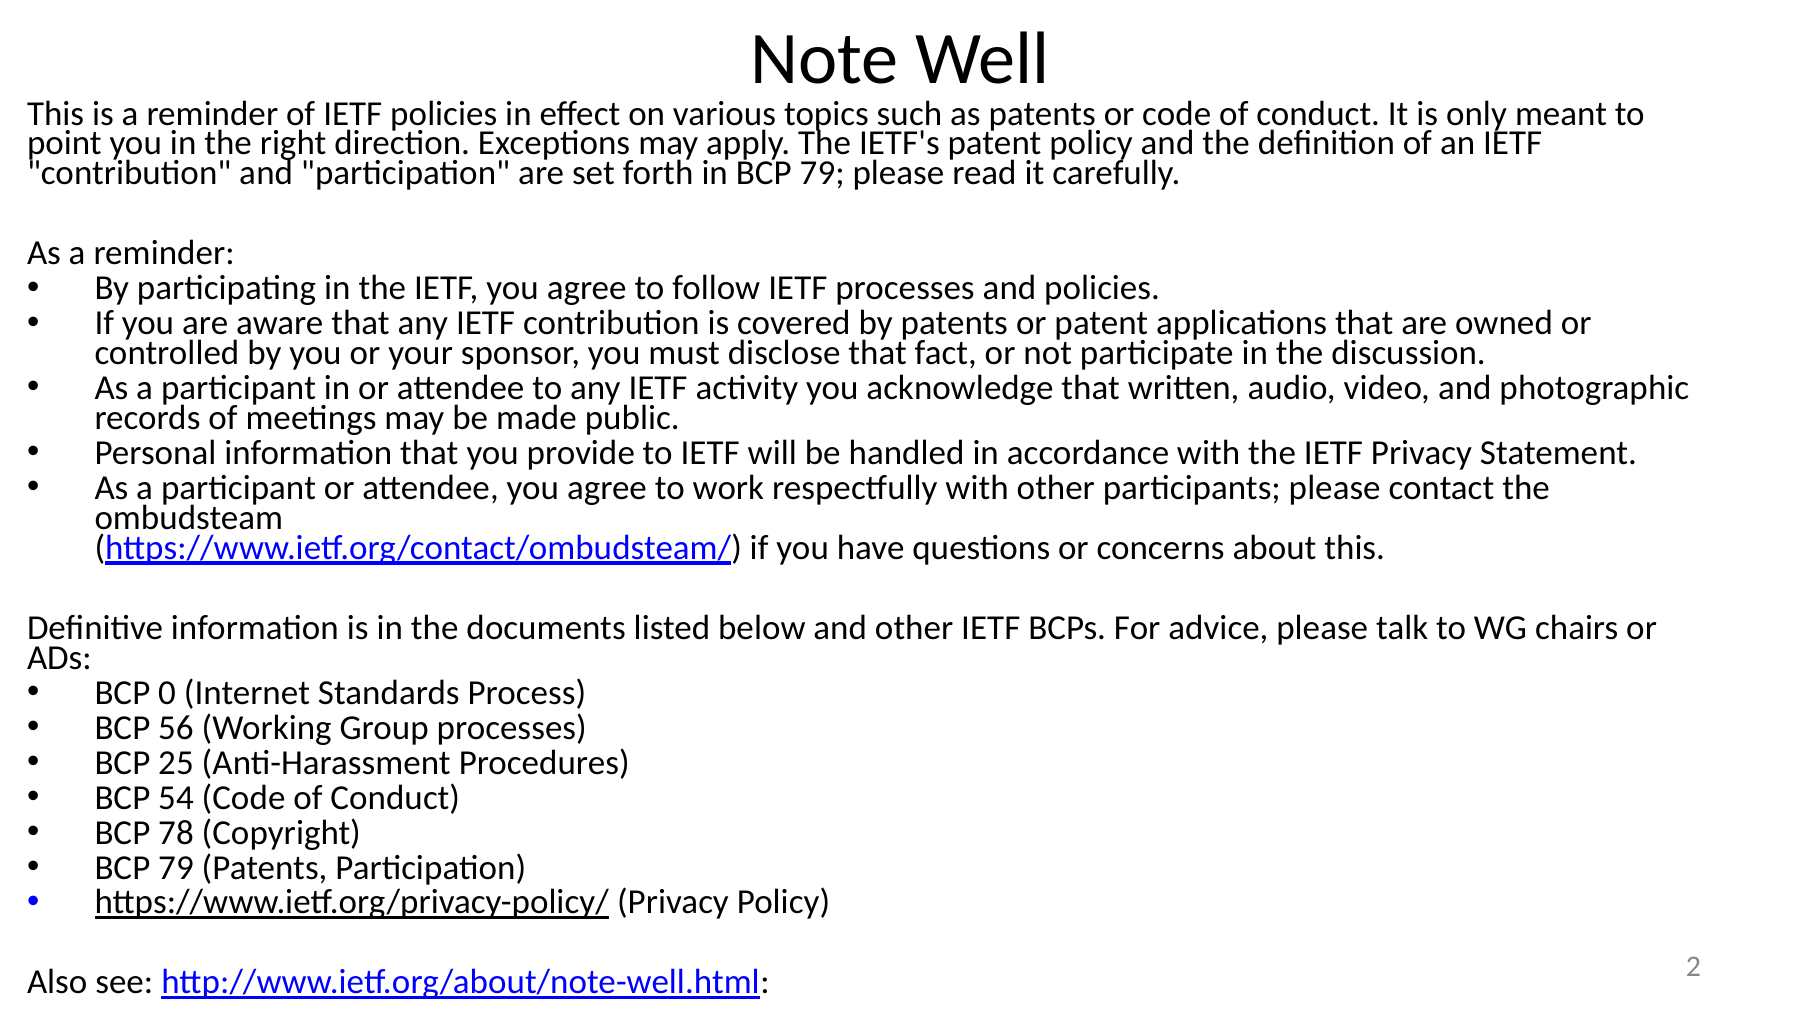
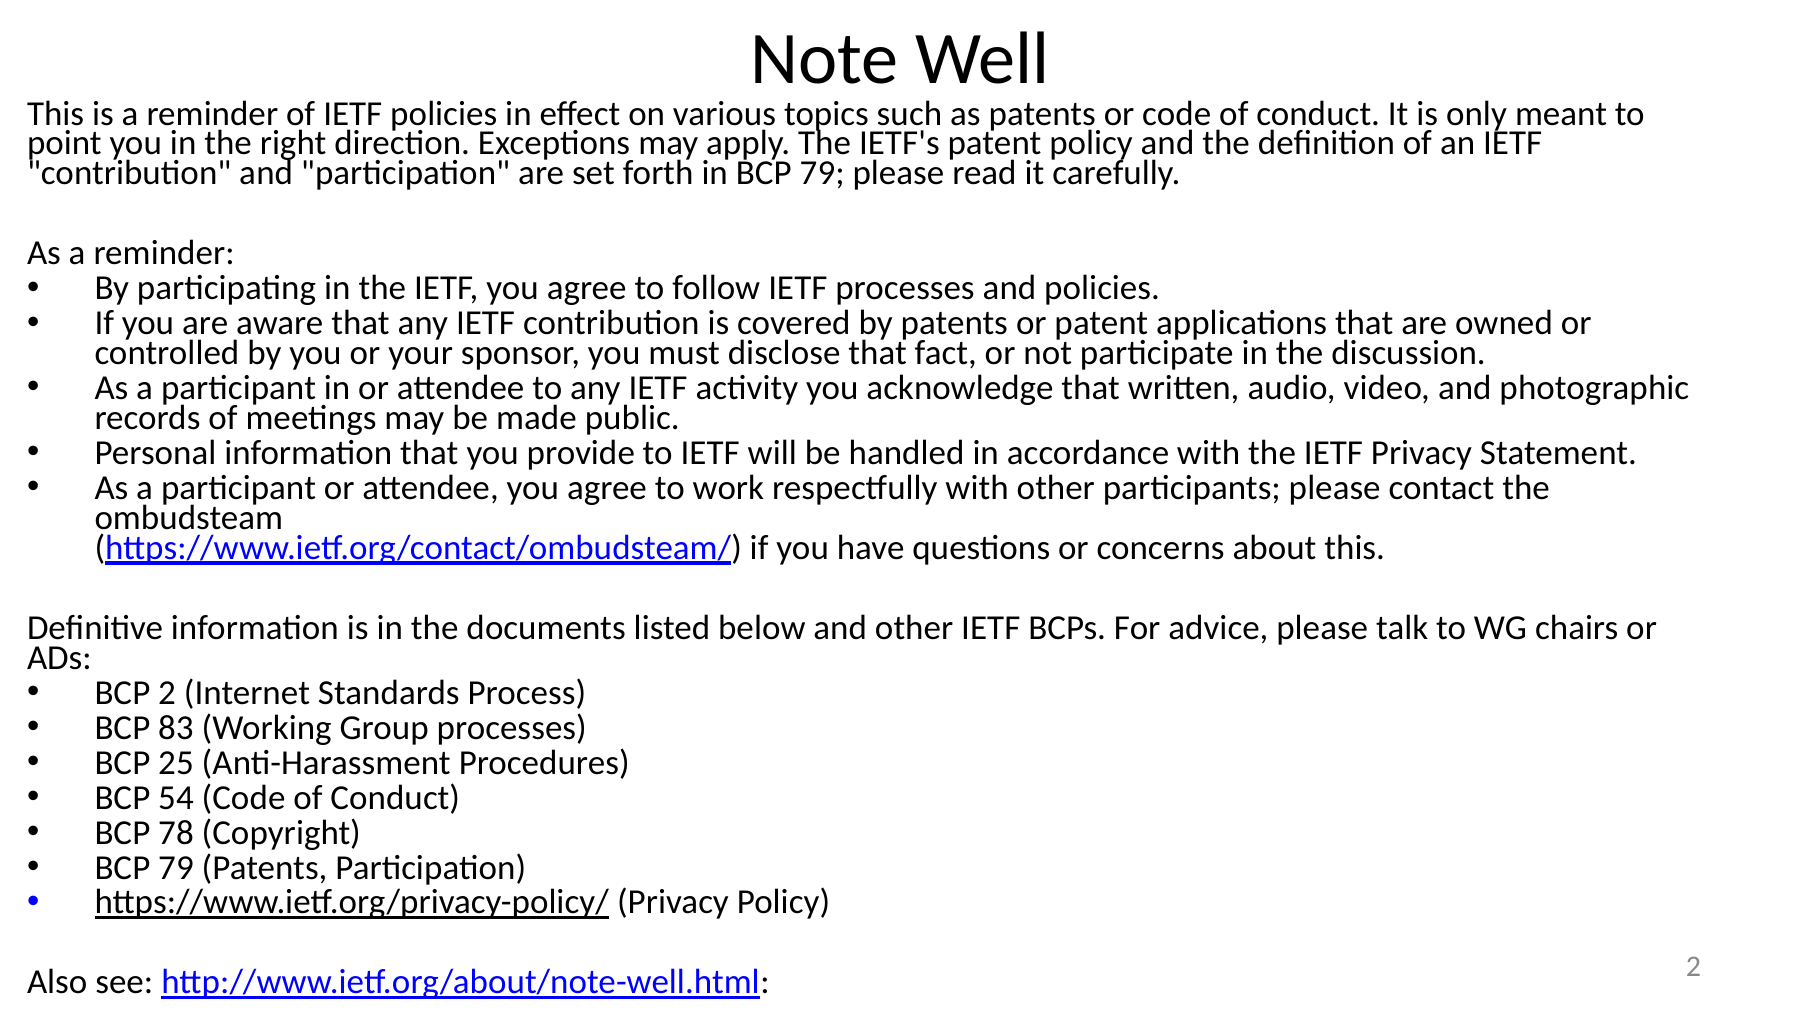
BCP 0: 0 -> 2
56: 56 -> 83
